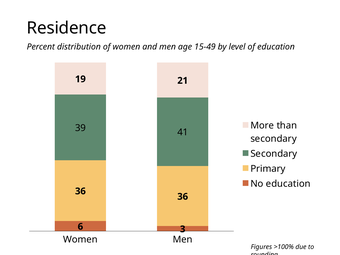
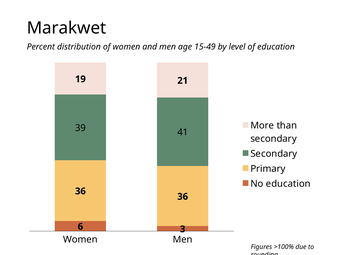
Residence: Residence -> Marakwet
